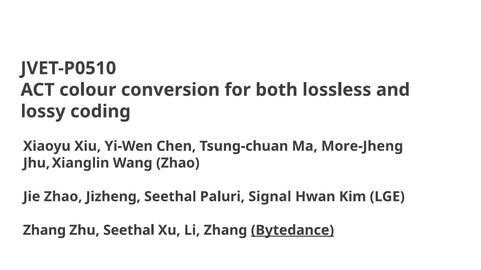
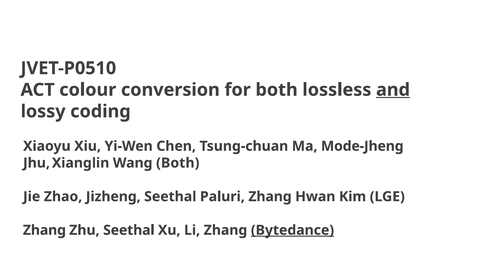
and underline: none -> present
More-Jheng: More-Jheng -> Mode-Jheng
Wang Zhao: Zhao -> Both
Paluri Signal: Signal -> Zhang
